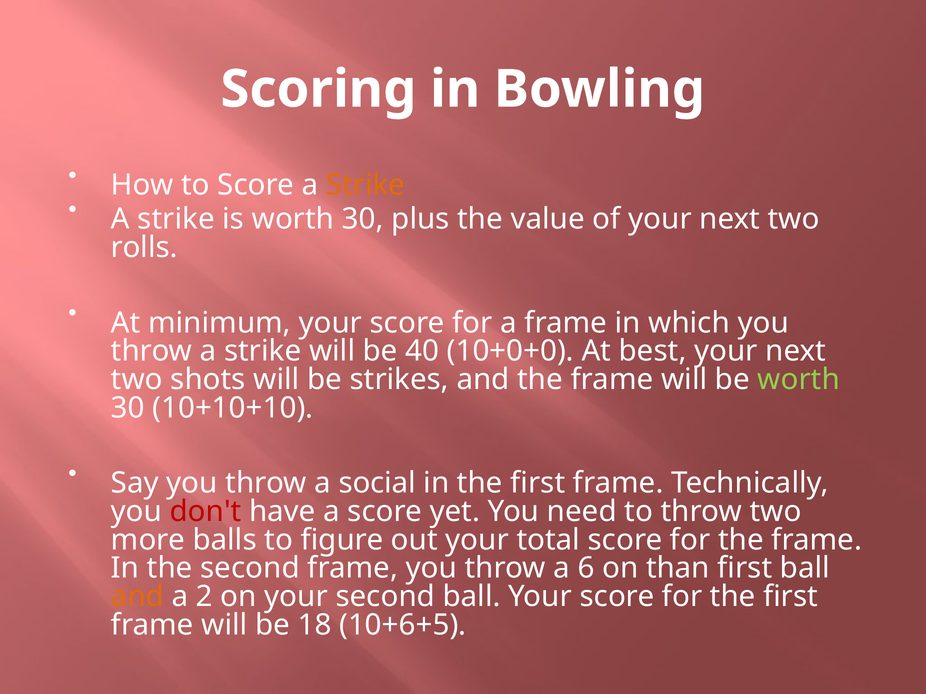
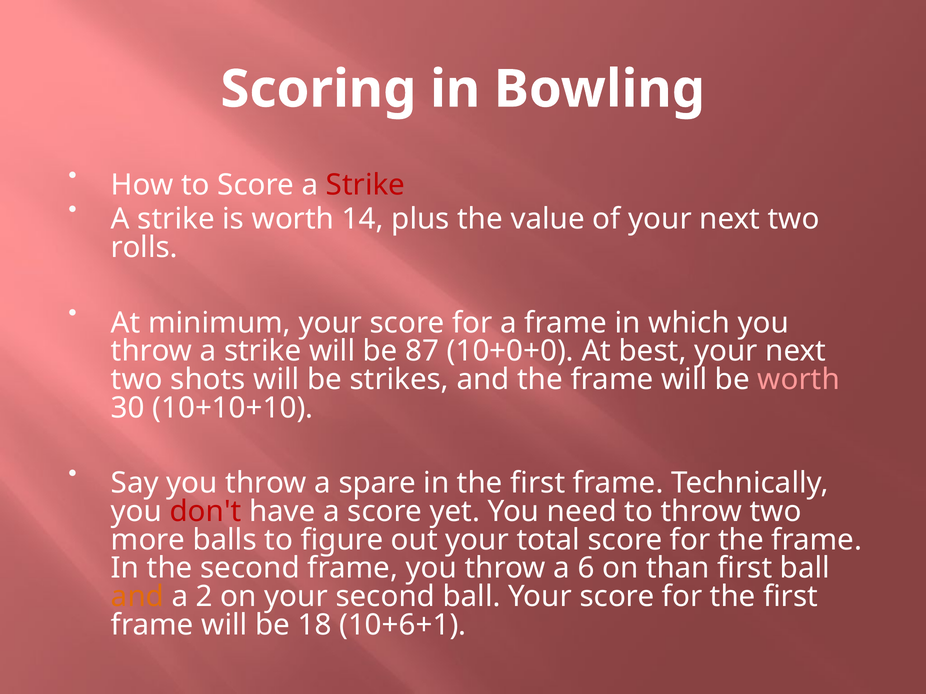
Strike at (366, 185) colour: orange -> red
is worth 30: 30 -> 14
40: 40 -> 87
worth at (799, 380) colour: light green -> pink
social: social -> spare
10+6+5: 10+6+5 -> 10+6+1
